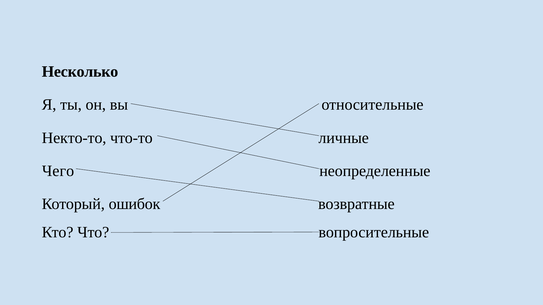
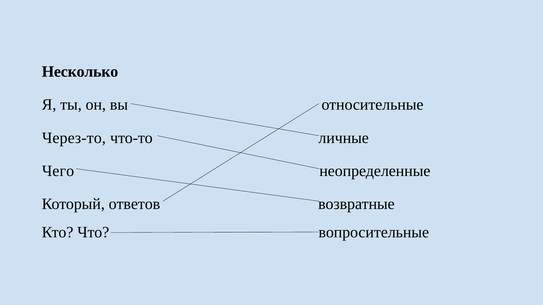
Некто-то: Некто-то -> Через-то
ошибок: ошибок -> ответов
